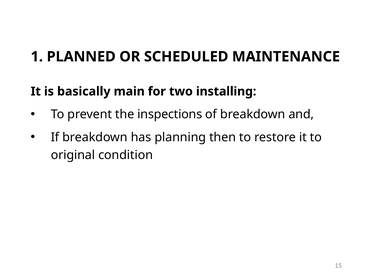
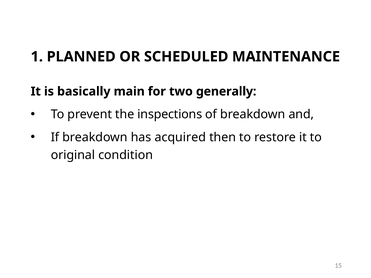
installing: installing -> generally
planning: planning -> acquired
